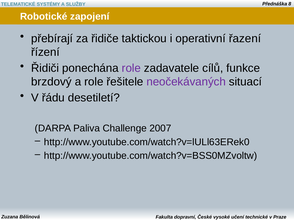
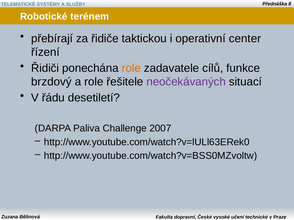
zapojení: zapojení -> terénem
řazení: řazení -> center
role at (131, 68) colour: purple -> orange
